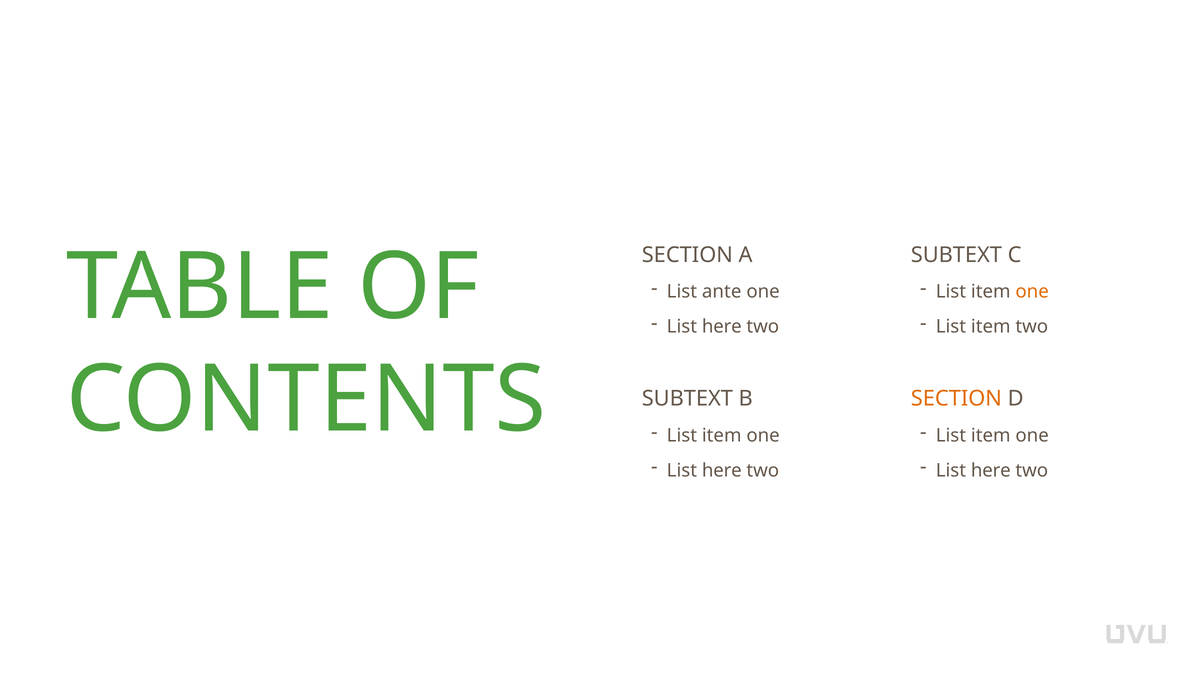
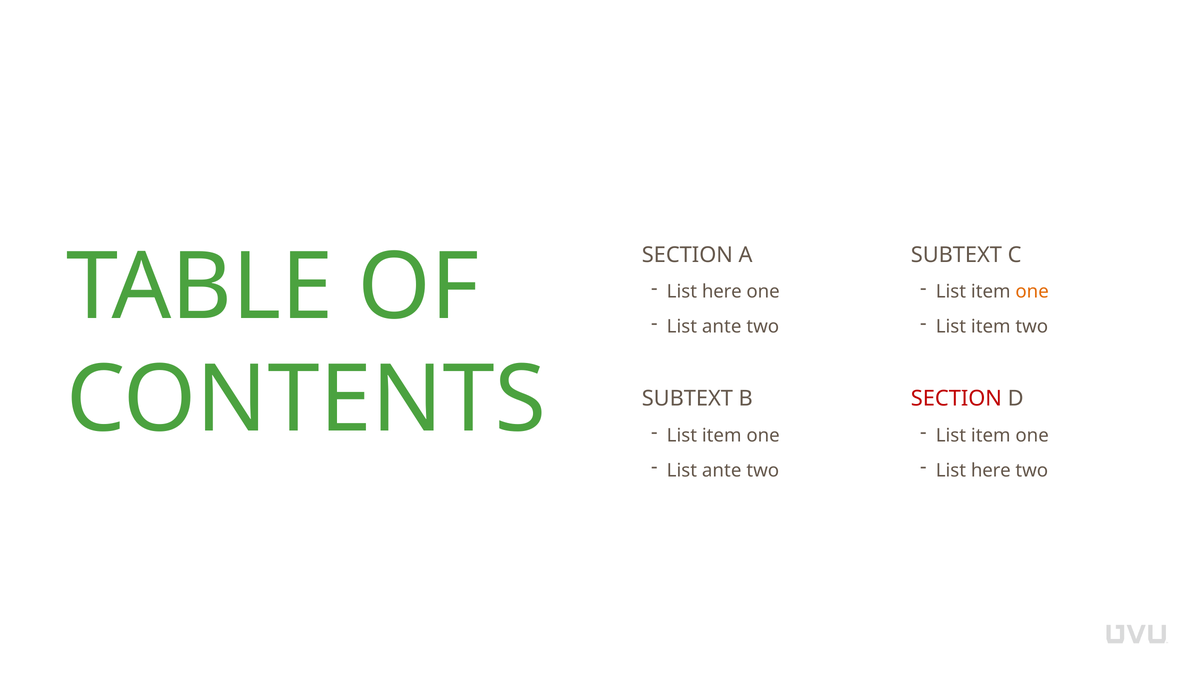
ante at (722, 292): ante -> here
here at (722, 327): here -> ante
SECTION at (956, 399) colour: orange -> red
here at (722, 470): here -> ante
